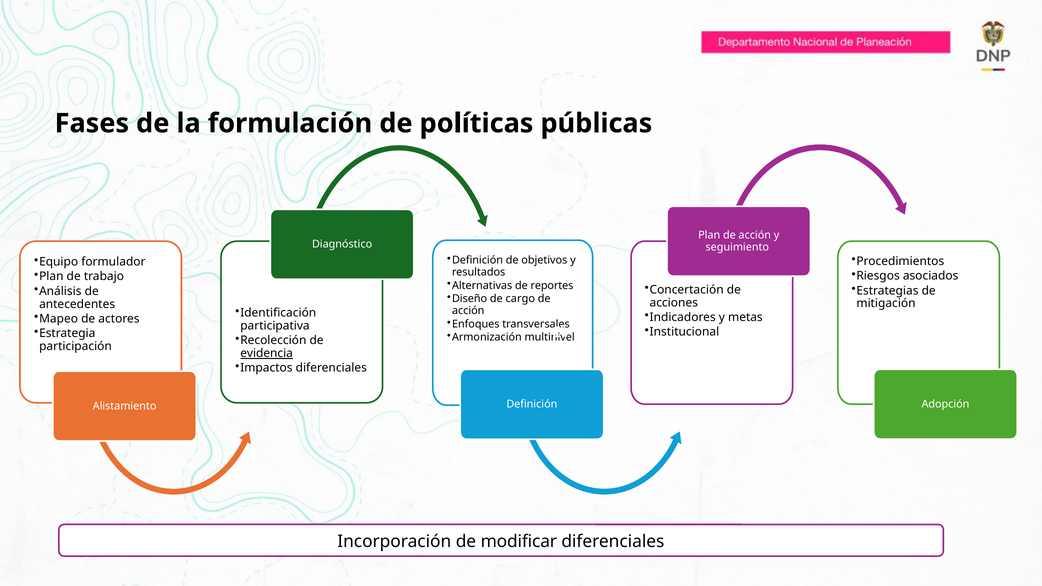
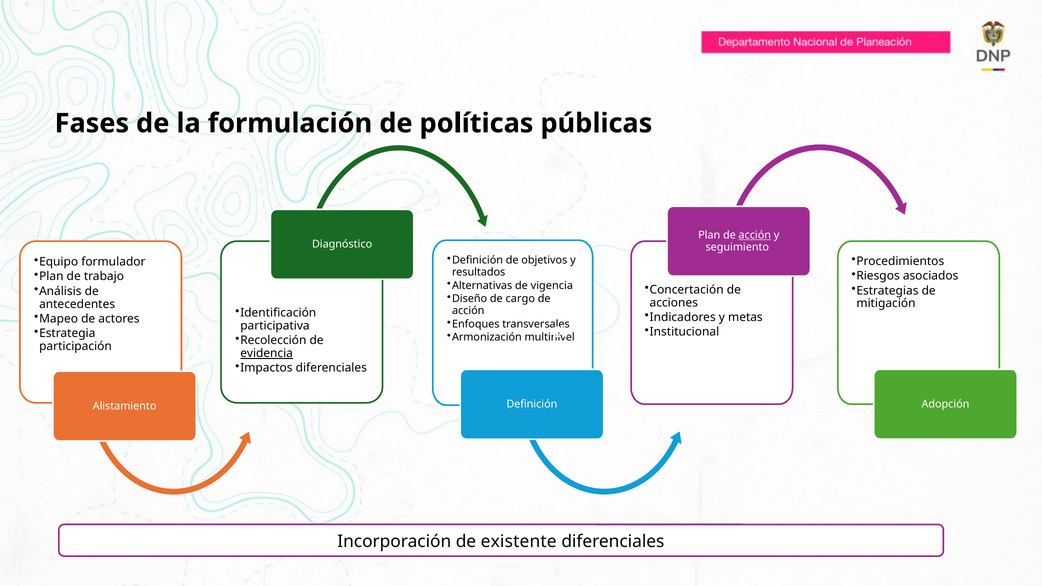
acción at (755, 235) underline: none -> present
reportes: reportes -> vigencia
modificar: modificar -> existente
